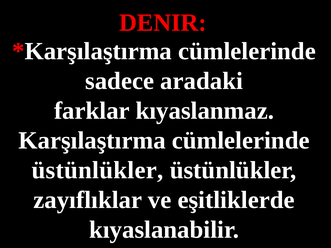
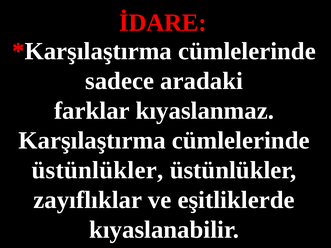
DENIR: DENIR -> İDARE
